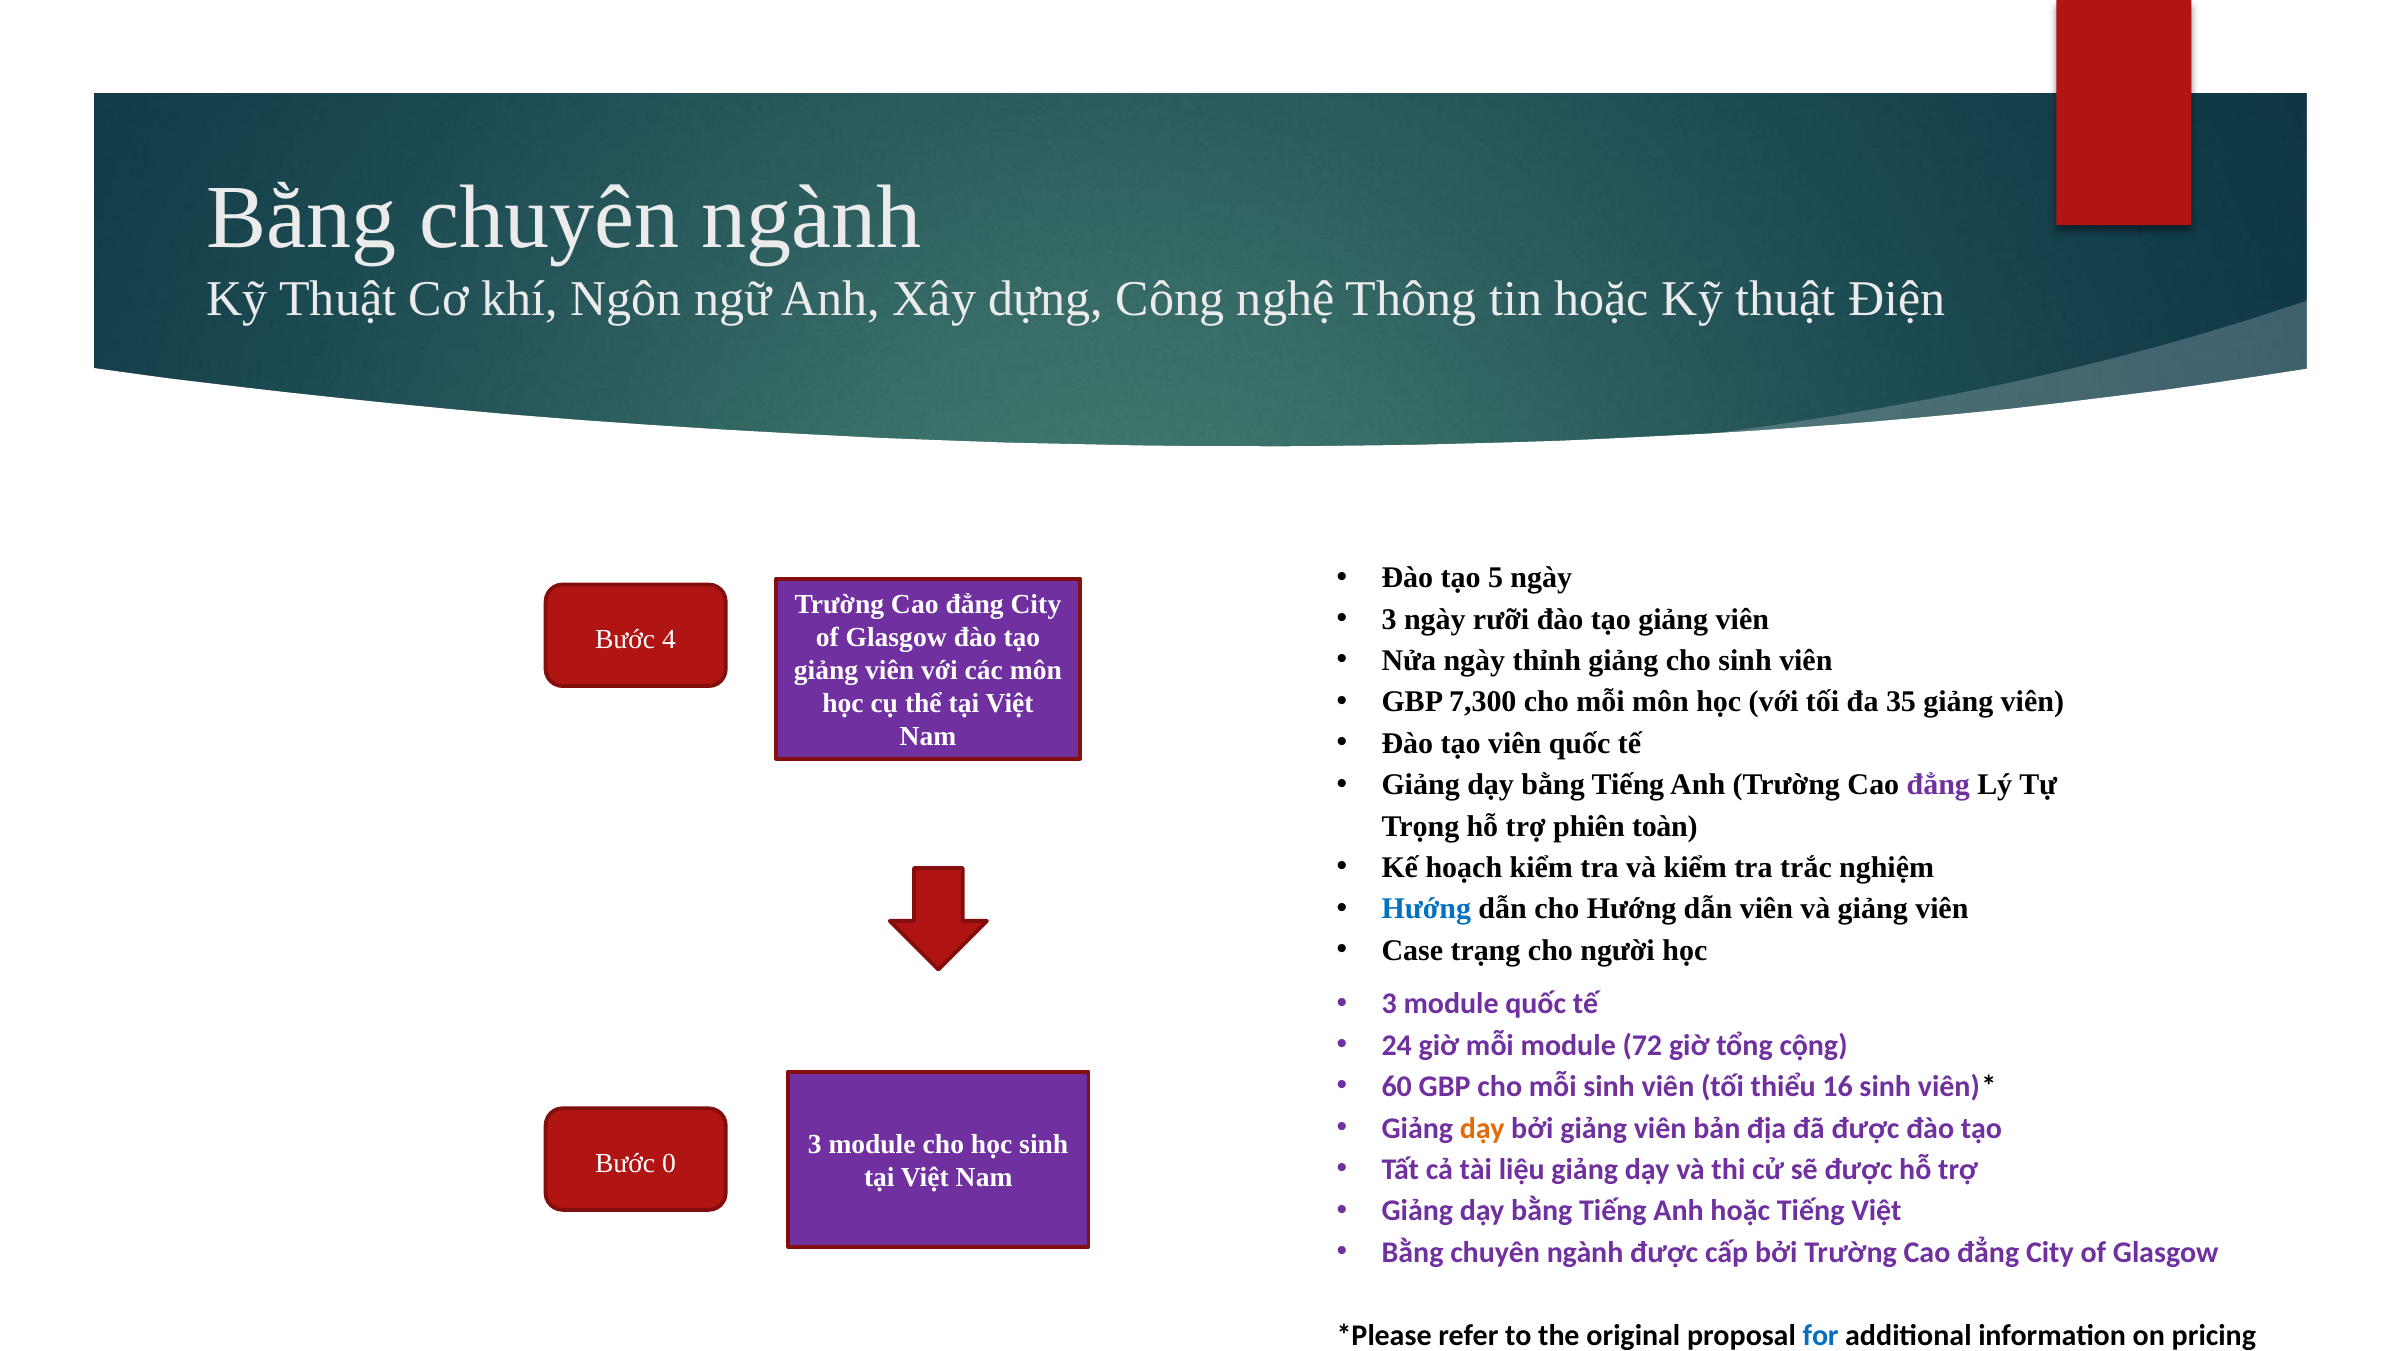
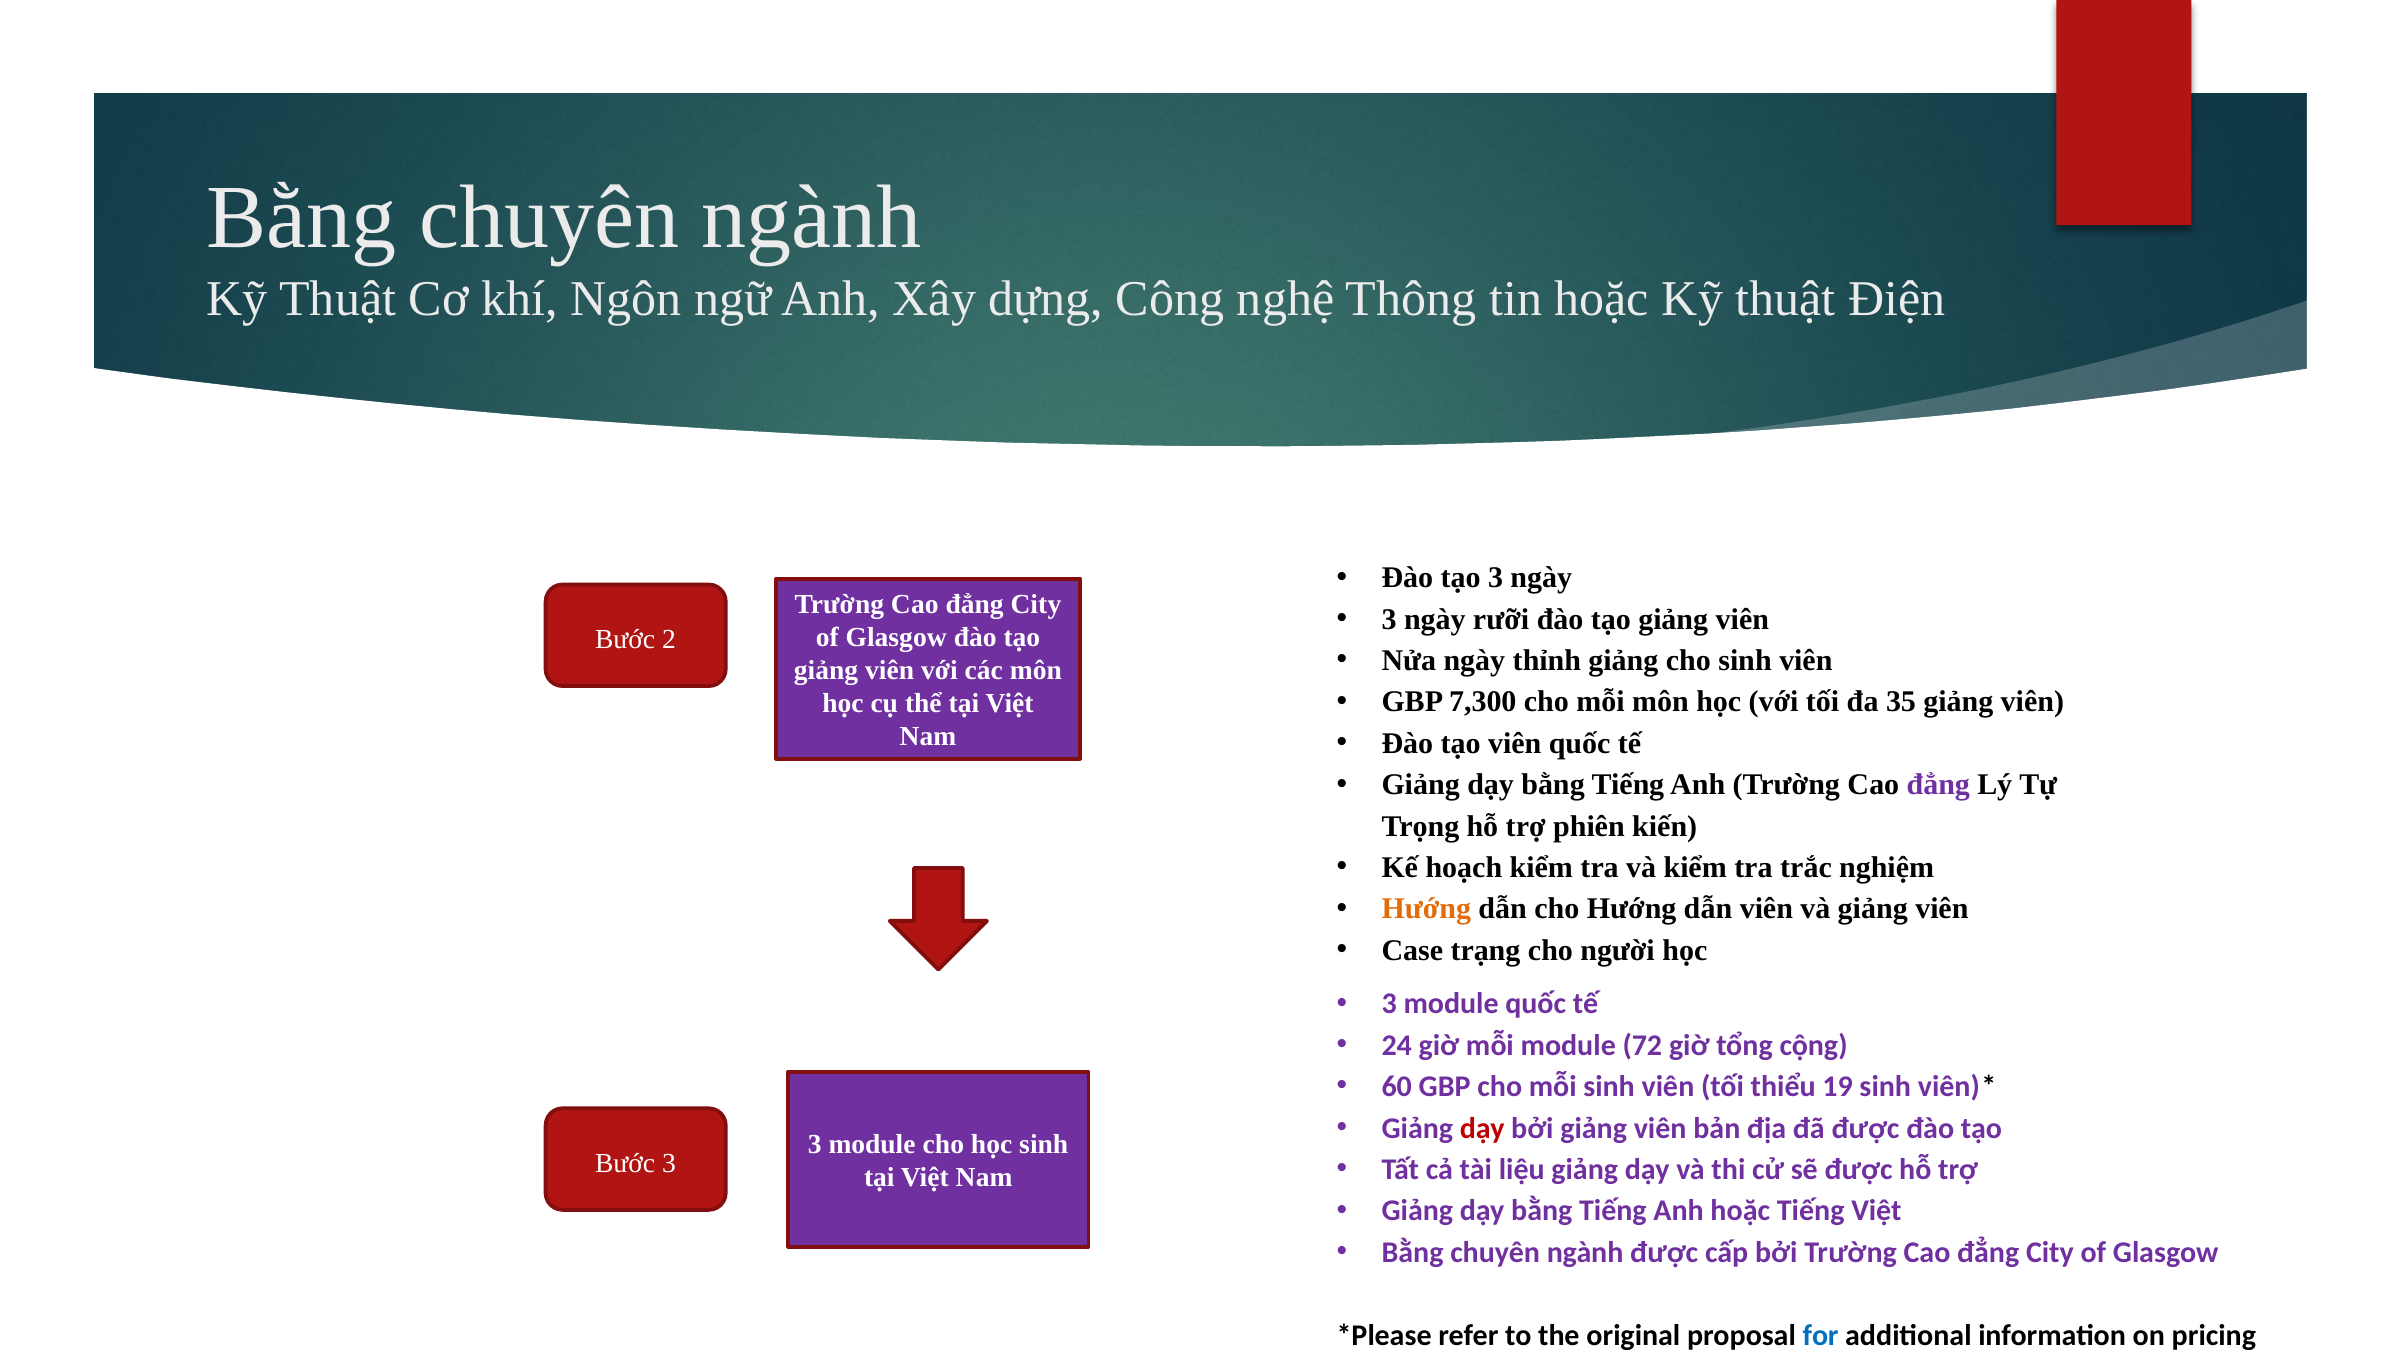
tạo 5: 5 -> 3
4: 4 -> 2
toàn: toàn -> kiến
Hướng at (1426, 909) colour: blue -> orange
16: 16 -> 19
dạy at (1482, 1128) colour: orange -> red
Bước 0: 0 -> 3
